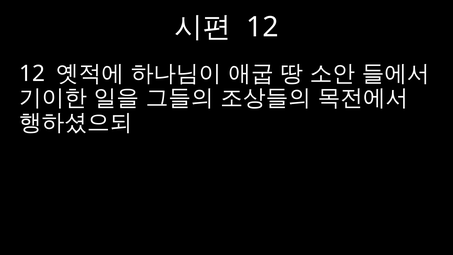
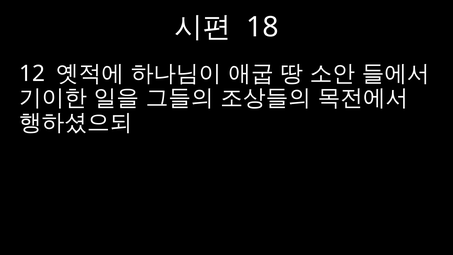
12 at (262, 27): 12 -> 18
